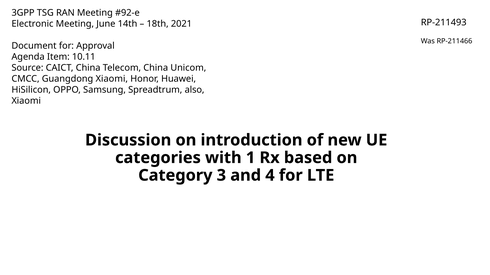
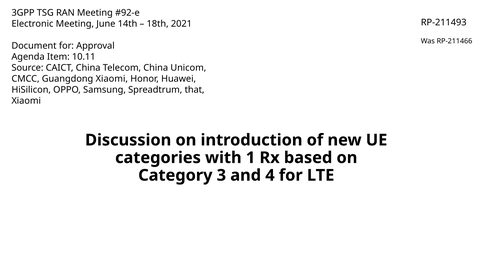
also: also -> that
